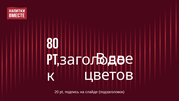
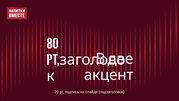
цветов: цветов -> акцент
